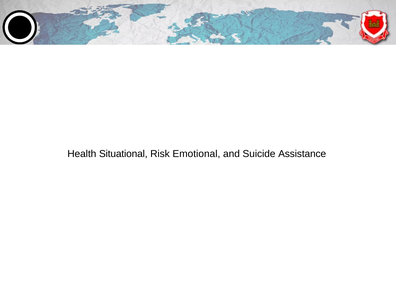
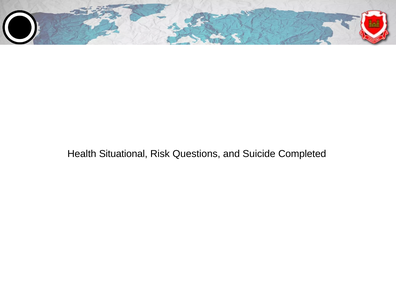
Emotional: Emotional -> Questions
Assistance: Assistance -> Completed
